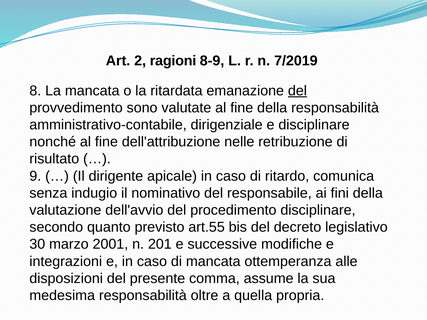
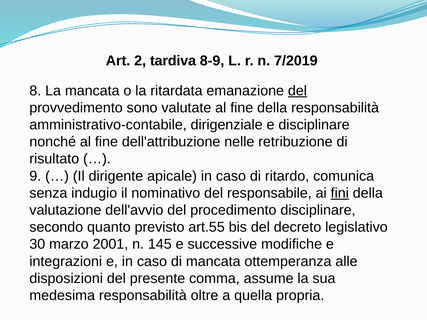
ragioni: ragioni -> tardiva
fini underline: none -> present
201: 201 -> 145
